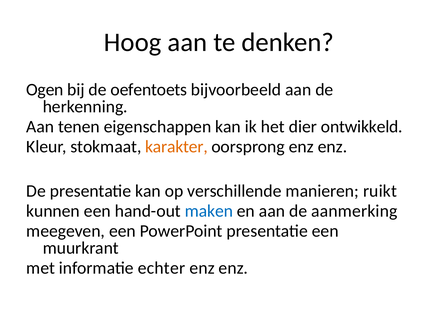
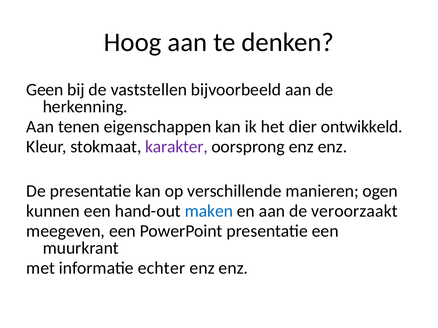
Ogen: Ogen -> Geen
oefentoets: oefentoets -> vaststellen
karakter colour: orange -> purple
ruikt: ruikt -> ogen
aanmerking: aanmerking -> veroorzaakt
